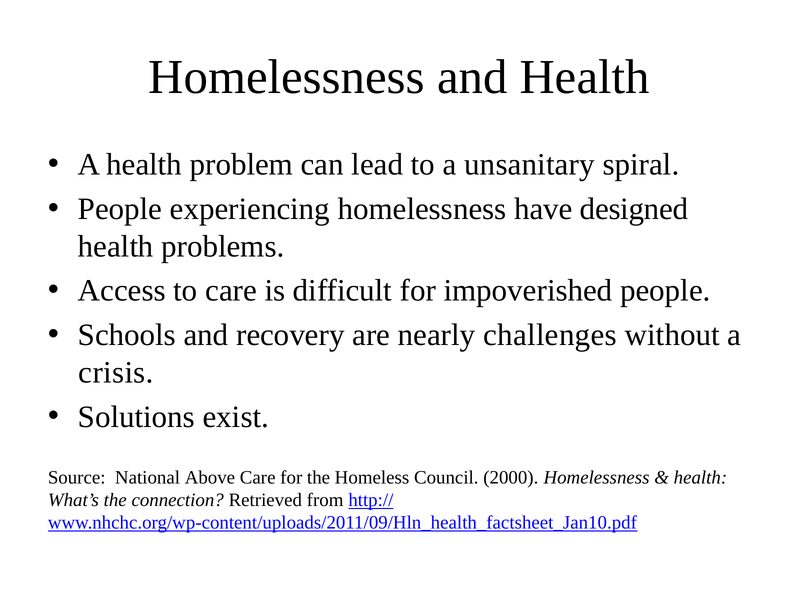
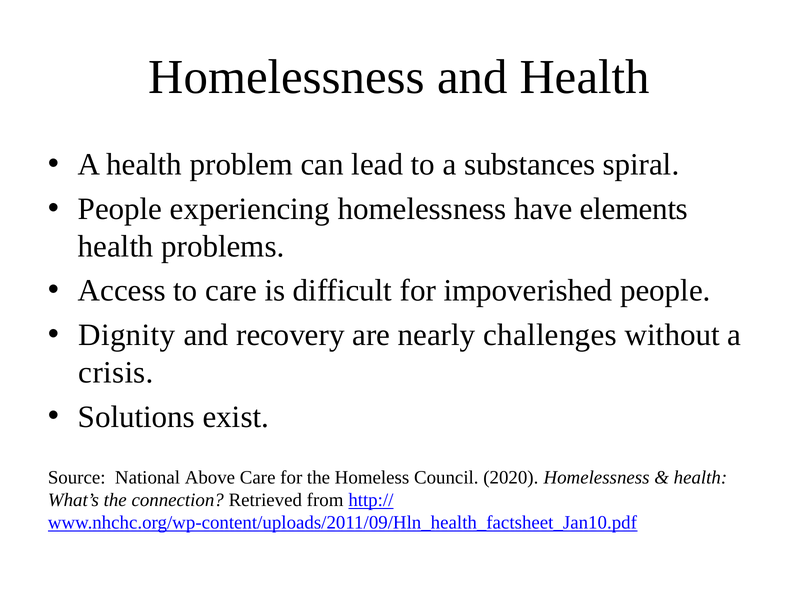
unsanitary: unsanitary -> substances
designed: designed -> elements
Schools: Schools -> Dignity
2000: 2000 -> 2020
